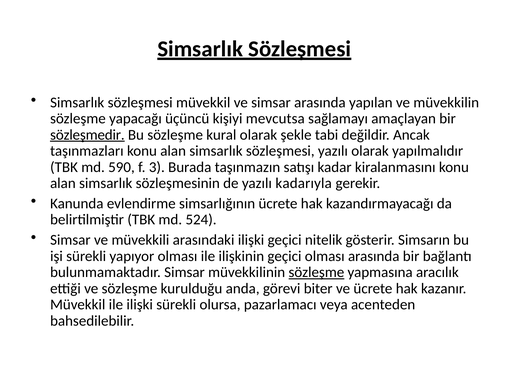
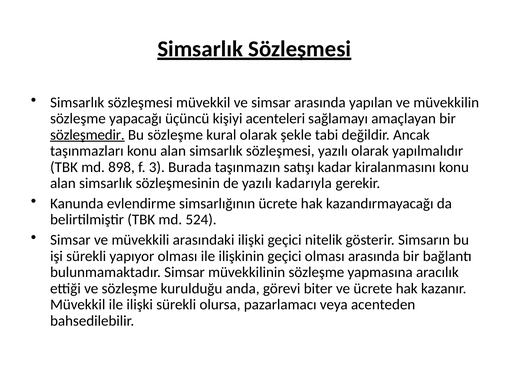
mevcutsa: mevcutsa -> acenteleri
590: 590 -> 898
sözleşme at (316, 273) underline: present -> none
